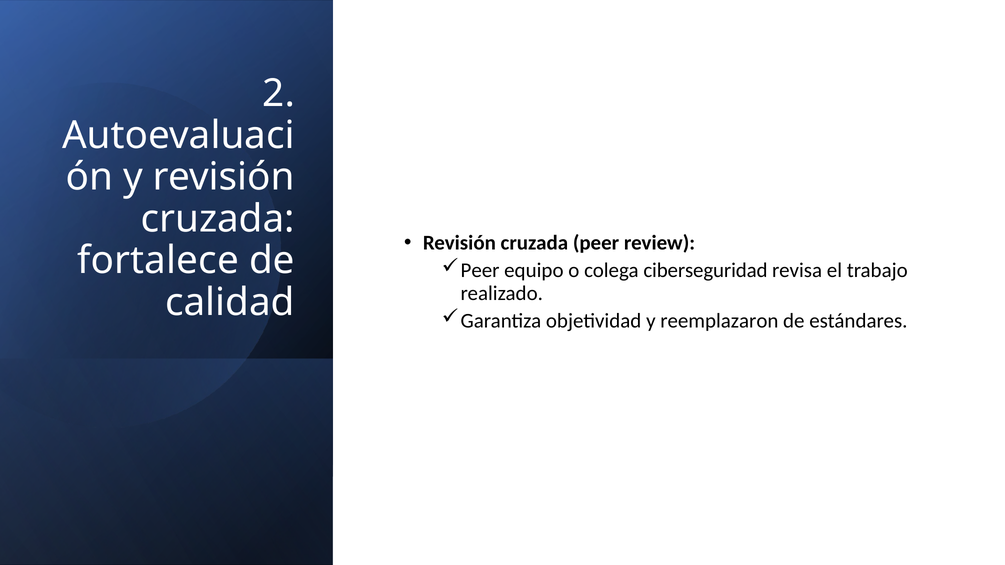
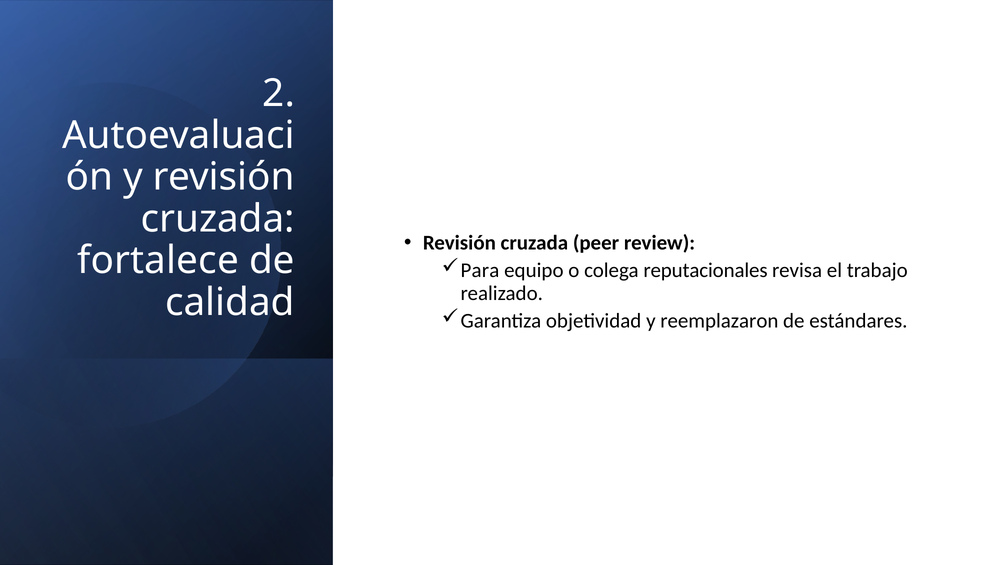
Peer at (480, 271): Peer -> Para
ciberseguridad: ciberseguridad -> reputacionales
